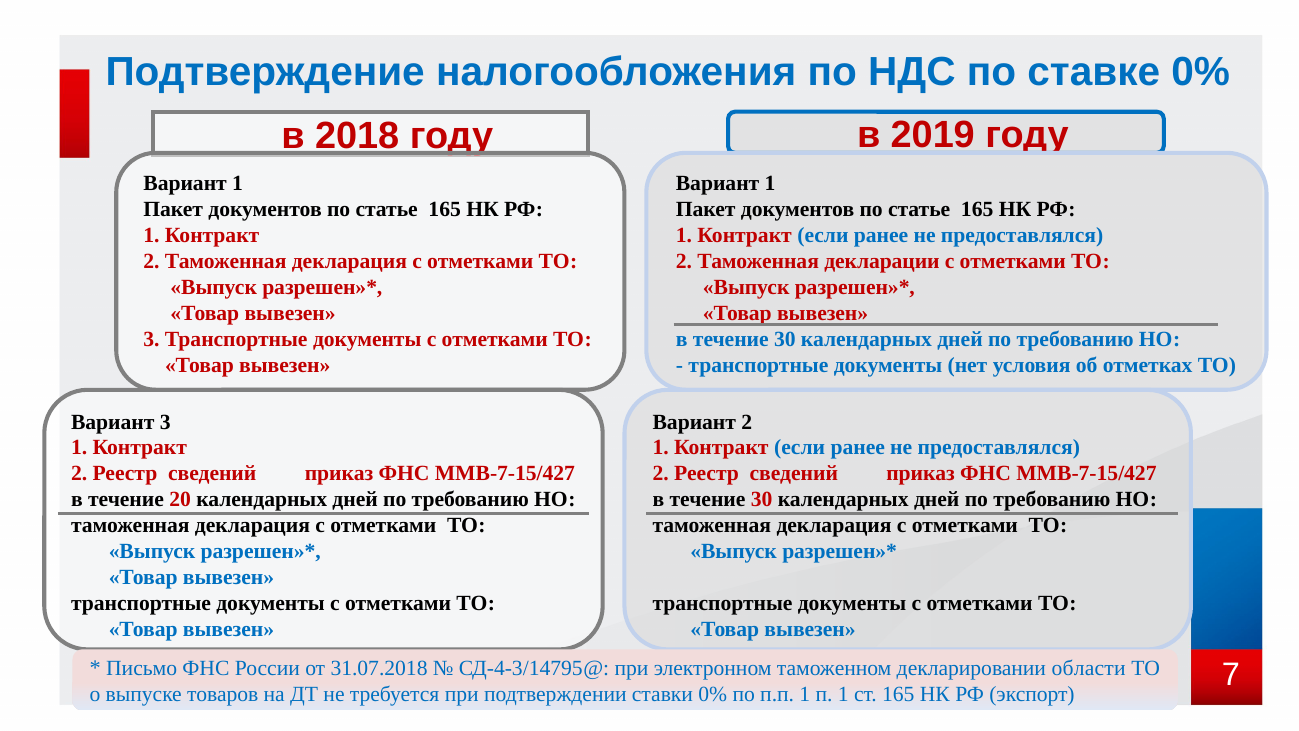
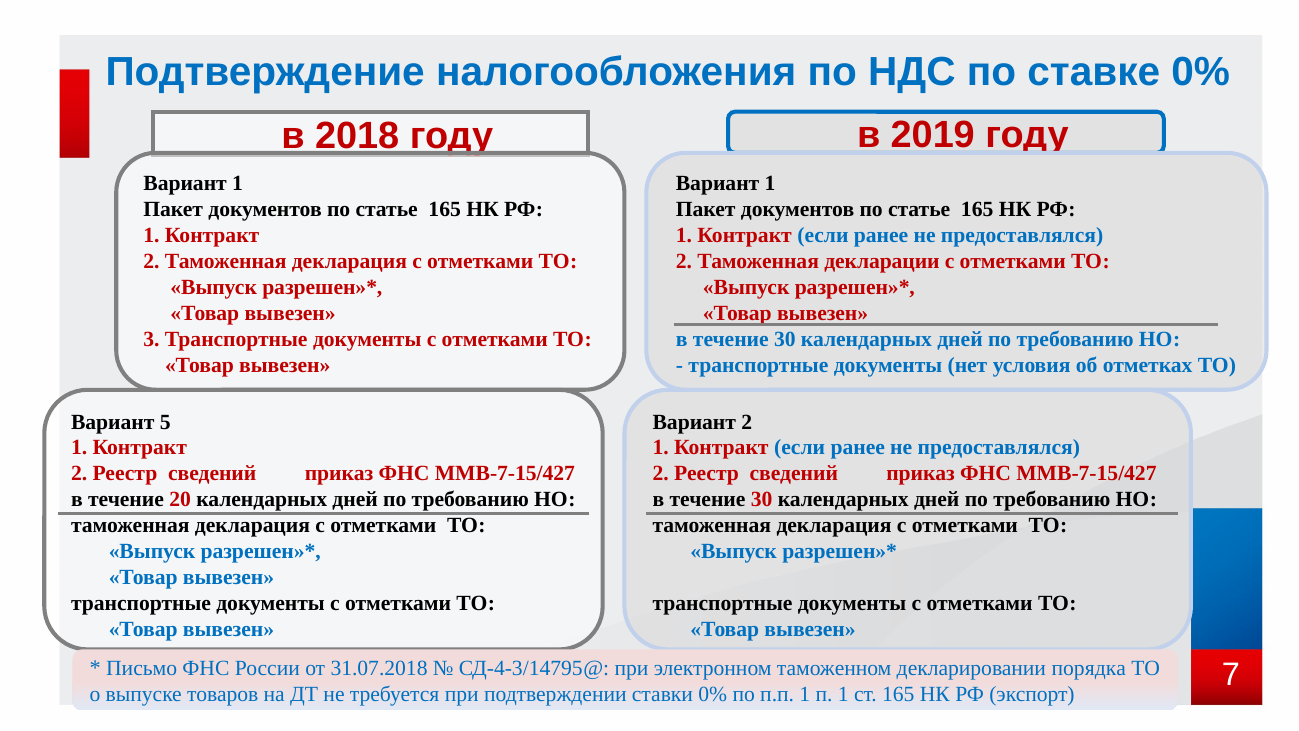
Вариант 3: 3 -> 5
области: области -> порядка
